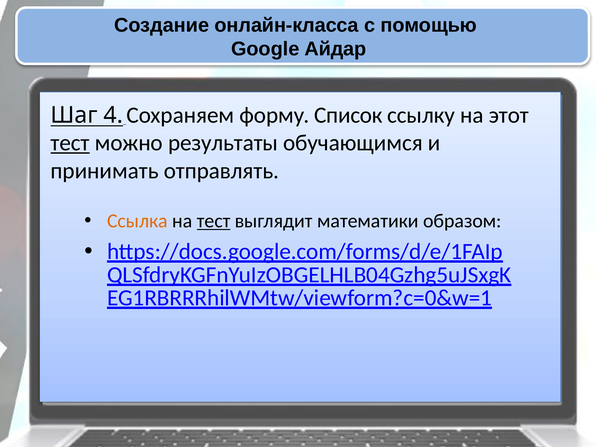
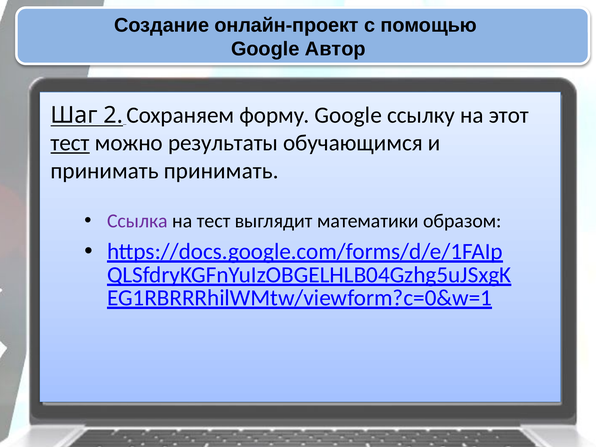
онлайн-класса: онлайн-класса -> онлайн-проект
Айдар: Айдар -> Автор
4: 4 -> 2
форму Список: Список -> Google
принимать отправлять: отправлять -> принимать
Ссылка colour: orange -> purple
тест at (214, 221) underline: present -> none
